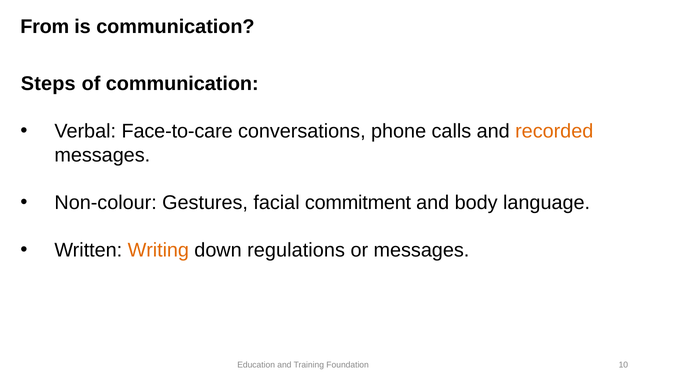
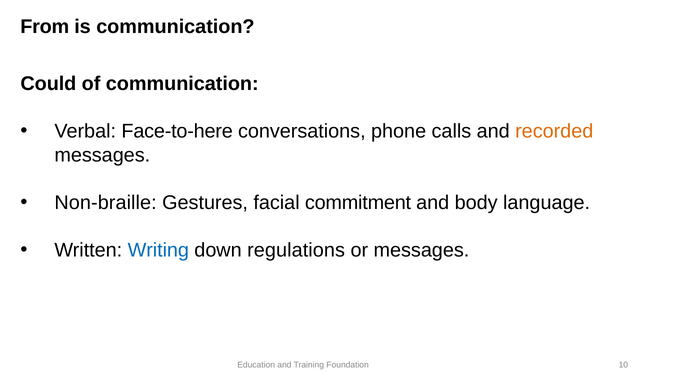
Steps: Steps -> Could
Face-to-care: Face-to-care -> Face-to-here
Non-colour: Non-colour -> Non-braille
Writing colour: orange -> blue
